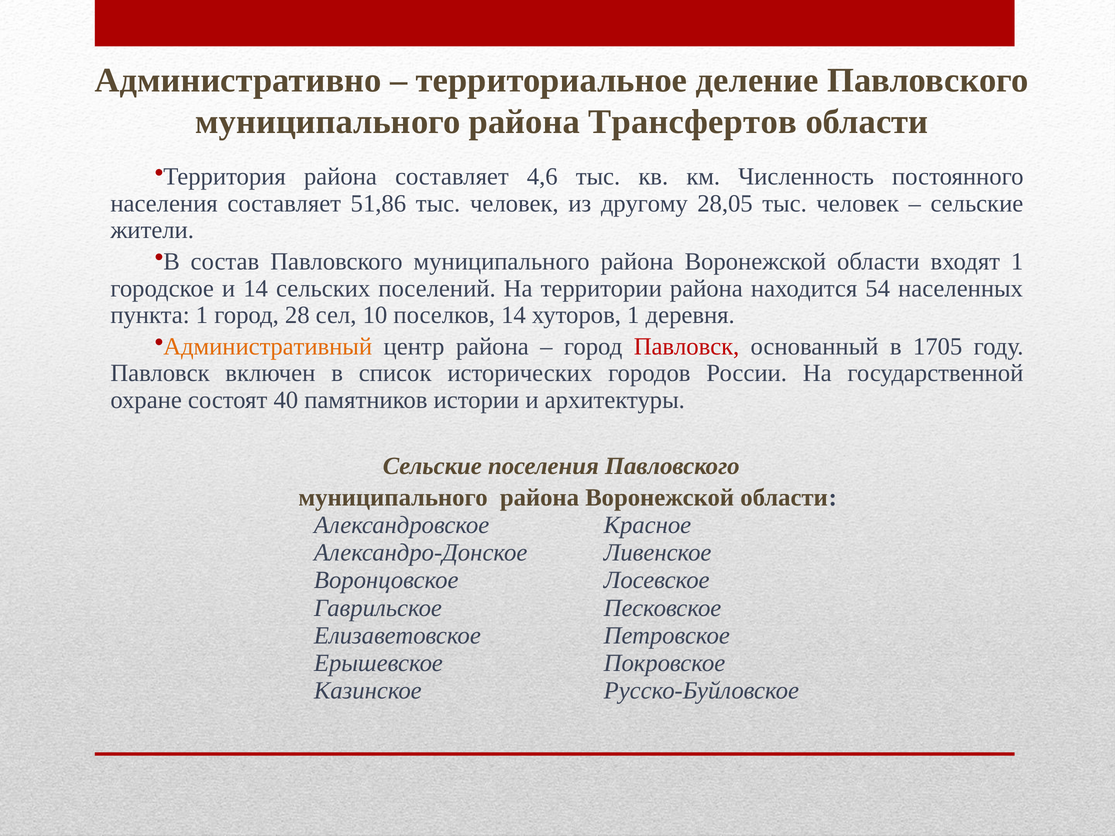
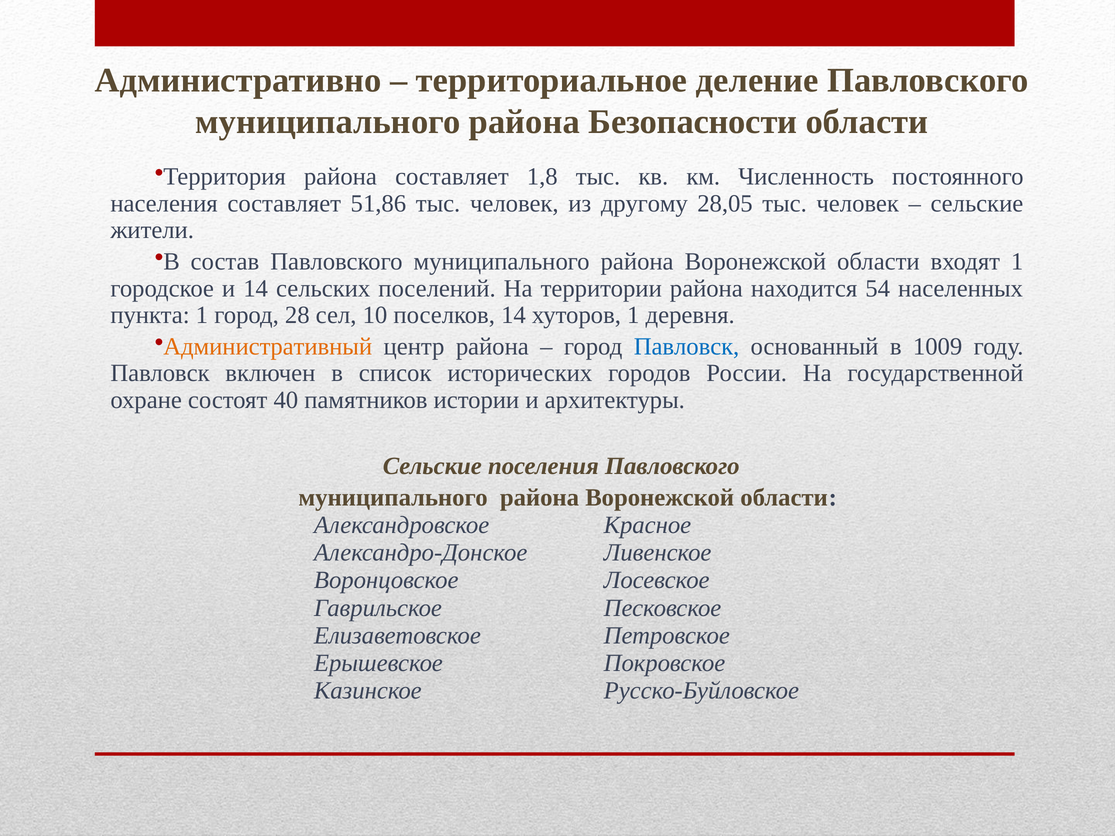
Трансфертов: Трансфертов -> Безопасности
4,6: 4,6 -> 1,8
Павловск at (687, 347) colour: red -> blue
1705: 1705 -> 1009
